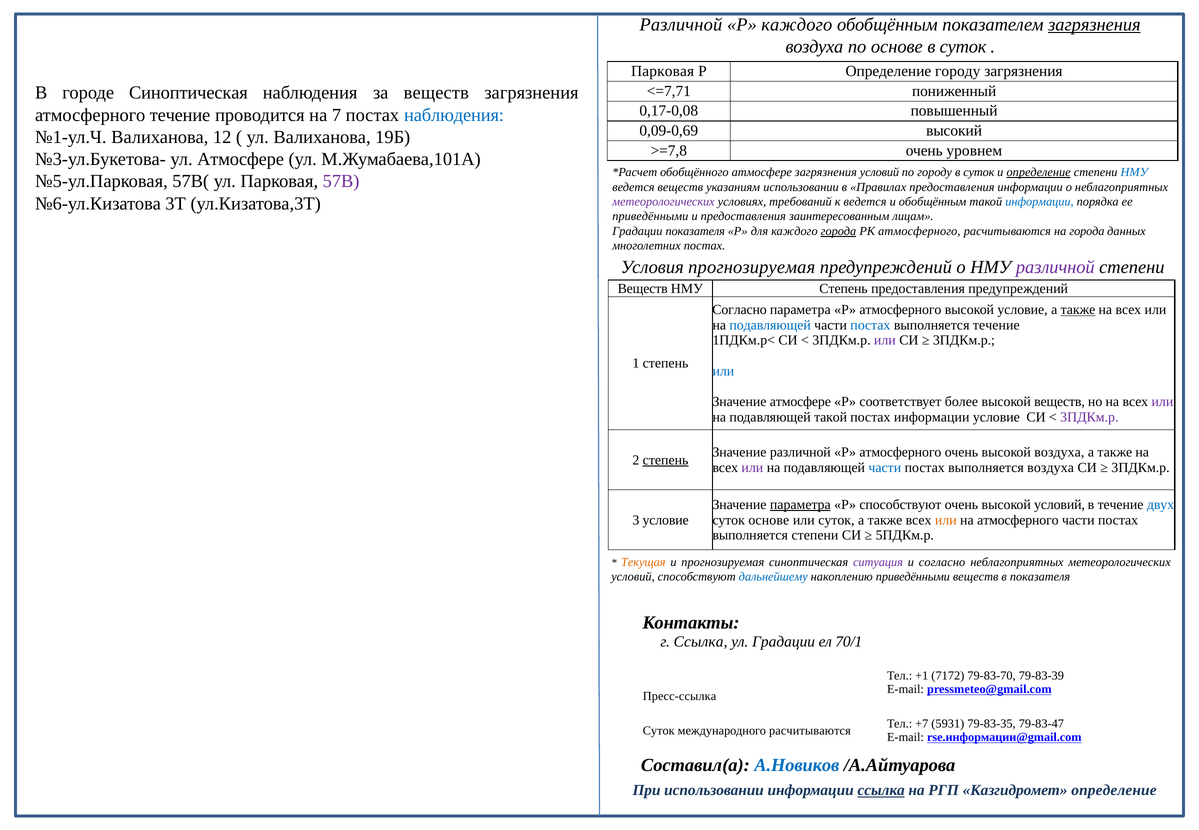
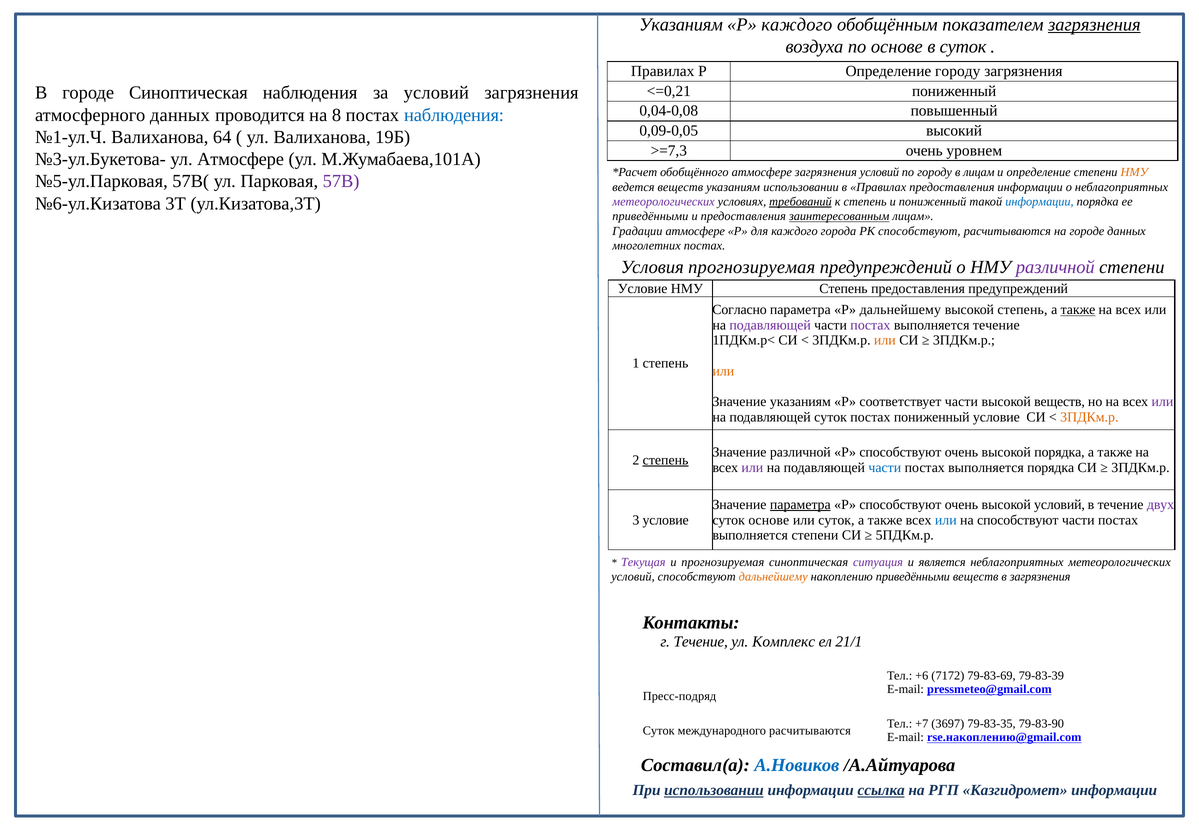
Различной at (681, 25): Различной -> Указаниям
Парковая at (663, 71): Парковая -> Правилах
<=7,71: <=7,71 -> <=0,21
за веществ: веществ -> условий
0,17-0,08: 0,17-0,08 -> 0,04-0,08
атмосферного течение: течение -> данных
7: 7 -> 8
0,09-0,69: 0,09-0,69 -> 0,09-0,05
12: 12 -> 64
>=7,8: >=7,8 -> >=7,3
городу в суток: суток -> лицам
определение at (1039, 172) underline: present -> none
НМУ at (1134, 172) colour: blue -> orange
требований underline: none -> present
к ведется: ведется -> степень
и обобщённым: обобщённым -> пониженный
заинтересованным underline: none -> present
Градации показателя: показателя -> атмосфере
города at (838, 231) underline: present -> none
РК атмосферного: атмосферного -> способствуют
на города: города -> городе
Веществ at (643, 288): Веществ -> Условие
параметра Р атмосферного: атмосферного -> дальнейшему
высокой условие: условие -> степень
подавляющей at (770, 325) colour: blue -> purple
постах at (870, 325) colour: blue -> purple
или at (885, 340) colour: purple -> orange
или at (723, 371) colour: blue -> orange
Значение атмосфере: атмосфере -> указаниям
соответствует более: более -> части
подавляющей такой: такой -> суток
постах информации: информации -> пониженный
3ПДКм.р at (1089, 417) colour: purple -> orange
атмосферного at (900, 452): атмосферного -> способствуют
высокой воздуха: воздуха -> порядка
выполняется воздуха: воздуха -> порядка
двух colour: blue -> purple
или at (946, 520) colour: orange -> blue
на атмосферного: атмосферного -> способствуют
Текущая colour: orange -> purple
и согласно: согласно -> является
дальнейшему at (773, 577) colour: blue -> orange
в показателя: показателя -> загрязнения
г Ссылка: Ссылка -> Течение
ул Градации: Градации -> Комплекс
70/1: 70/1 -> 21/1
+1: +1 -> +6
79-83-70: 79-83-70 -> 79-83-69
Пресс-ссылка: Пресс-ссылка -> Пресс-подряд
5931: 5931 -> 3697
79-83-47: 79-83-47 -> 79-83-90
rse.информации@gmail.com: rse.информации@gmail.com -> rse.накоплению@gmail.com
использовании at (714, 790) underline: none -> present
Казгидромет определение: определение -> информации
